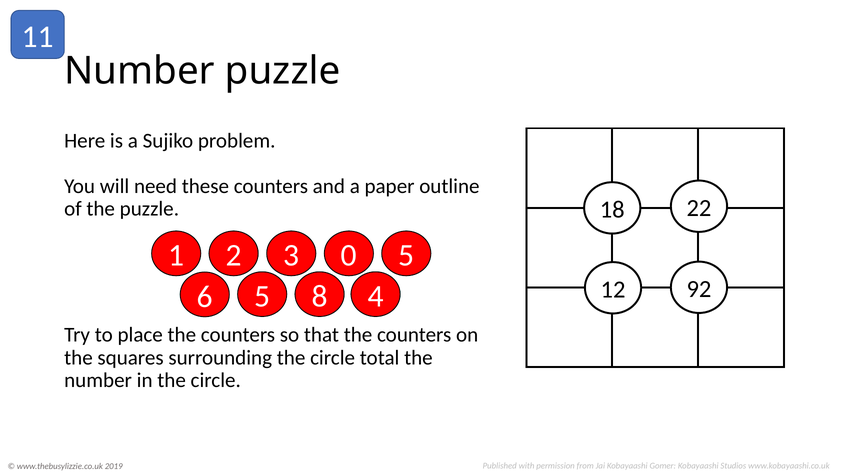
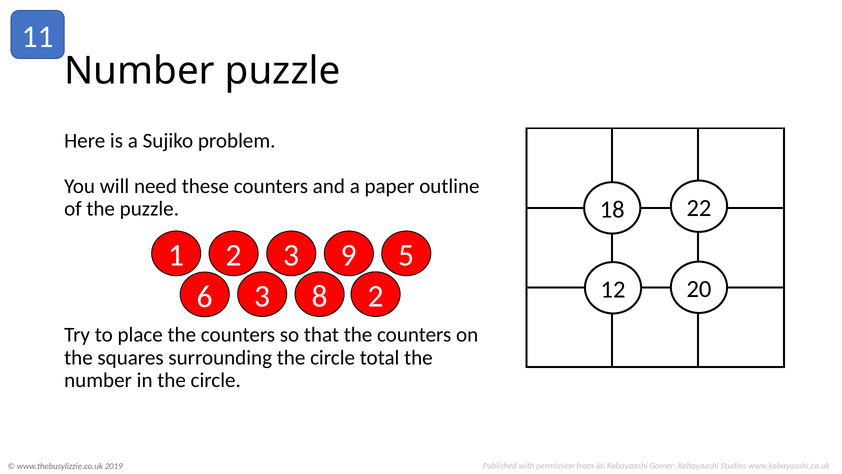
0: 0 -> 9
92: 92 -> 20
6 5: 5 -> 3
8 4: 4 -> 2
